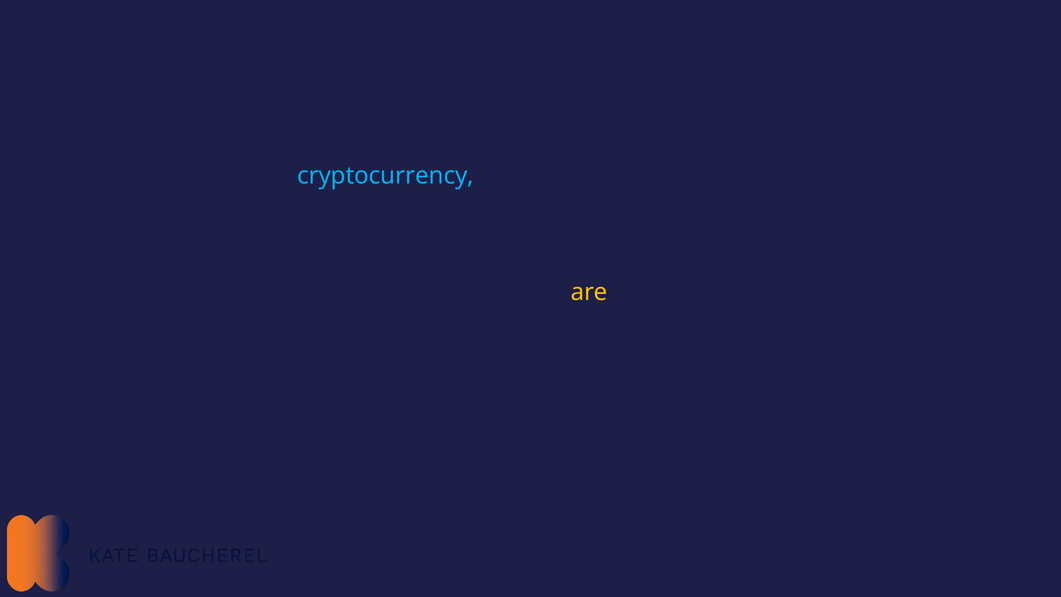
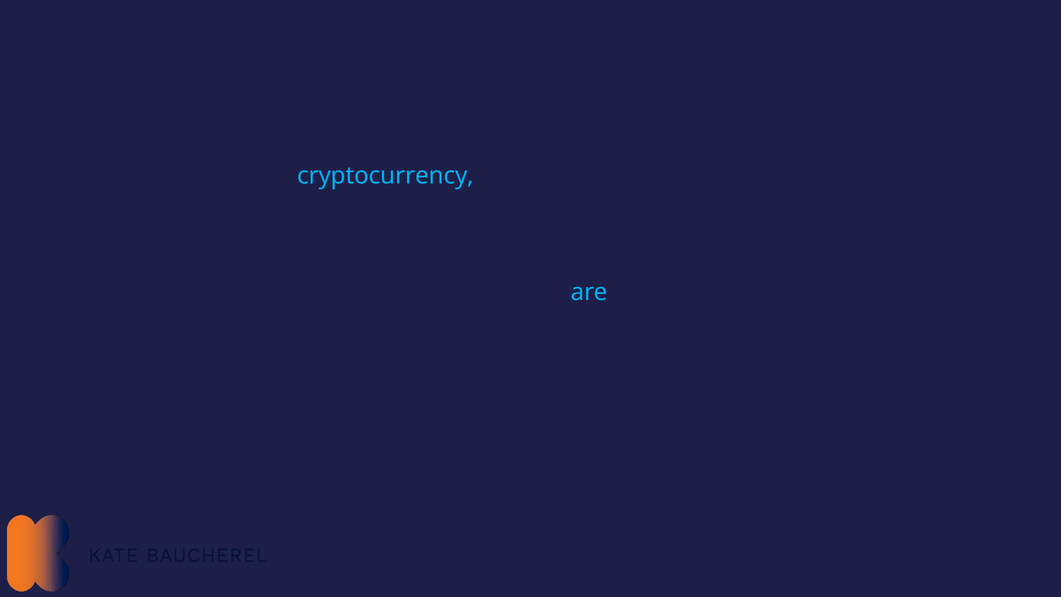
are at (589, 292) colour: yellow -> light blue
